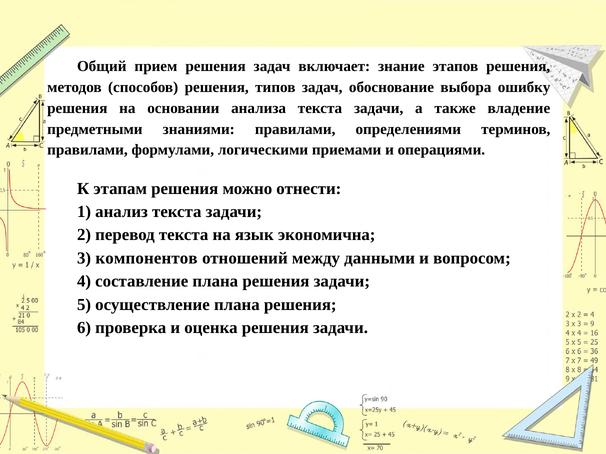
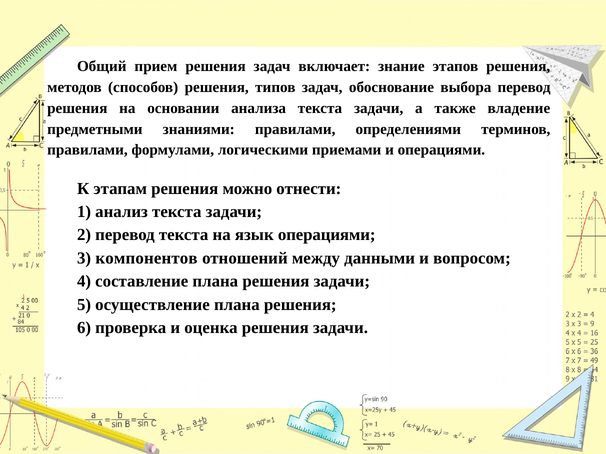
выбора ошибку: ошибку -> перевод
язык экономична: экономична -> операциями
